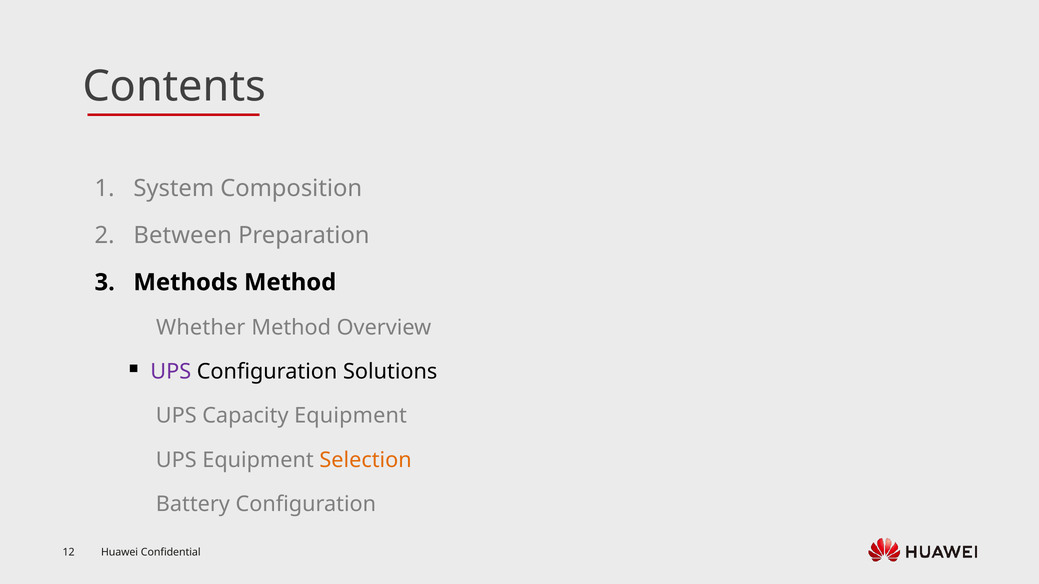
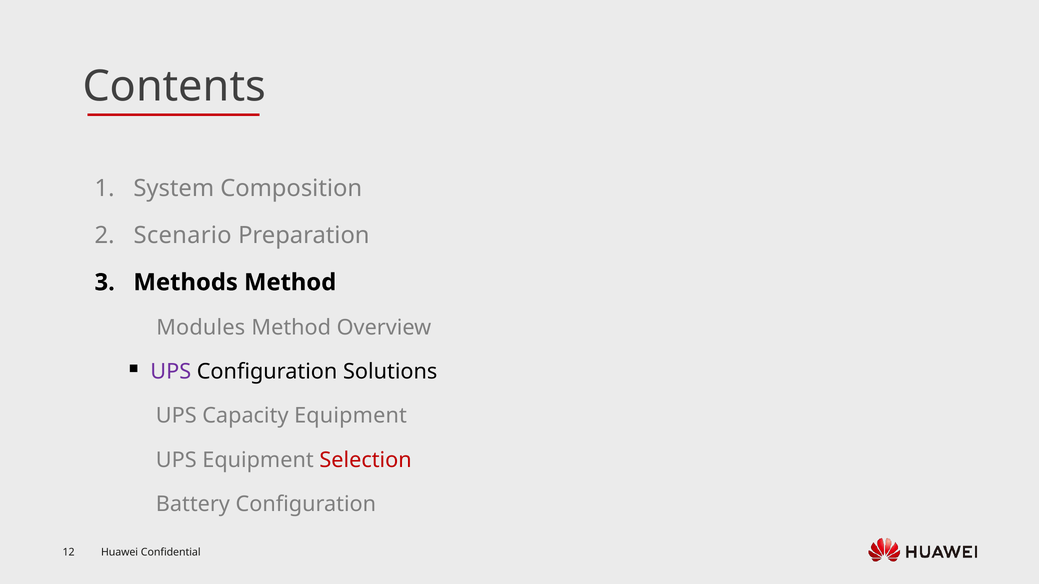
Between: Between -> Scenario
Whether: Whether -> Modules
Selection colour: orange -> red
